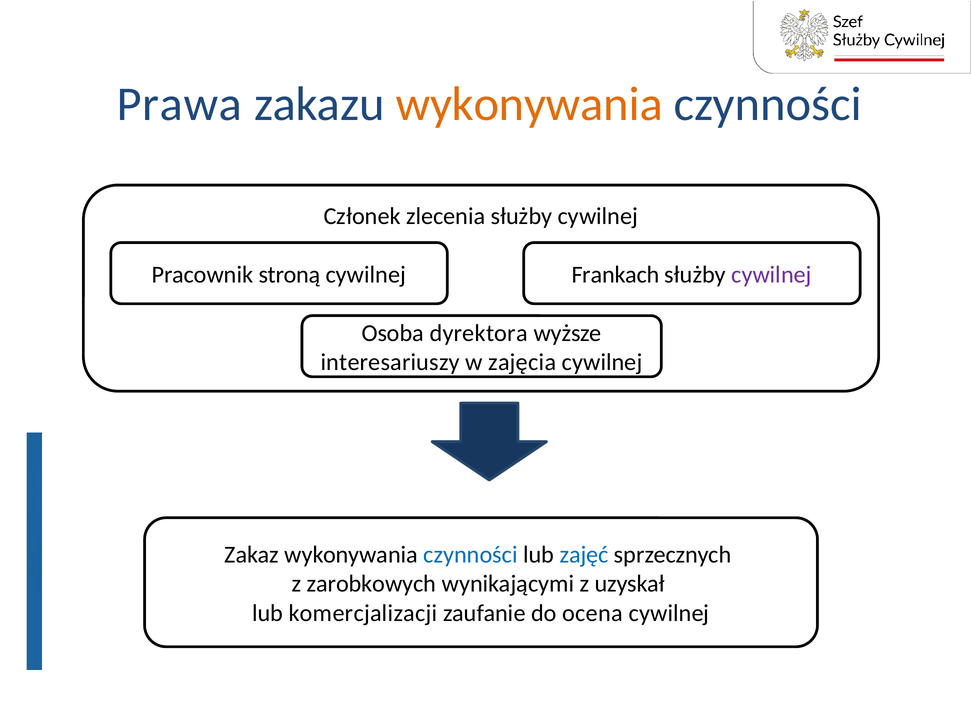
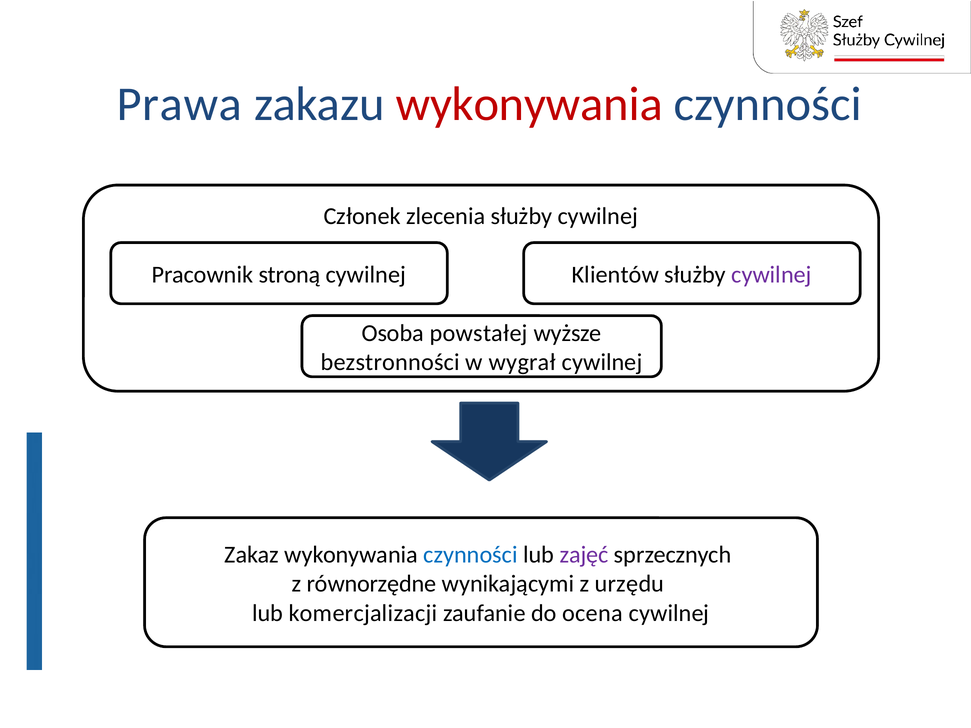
wykonywania at (529, 104) colour: orange -> red
Frankach: Frankach -> Klientów
dyrektora: dyrektora -> powstałej
interesariuszy: interesariuszy -> bezstronności
zajęcia: zajęcia -> wygrał
zajęć colour: blue -> purple
zarobkowych: zarobkowych -> równorzędne
uzyskał: uzyskał -> urzędu
